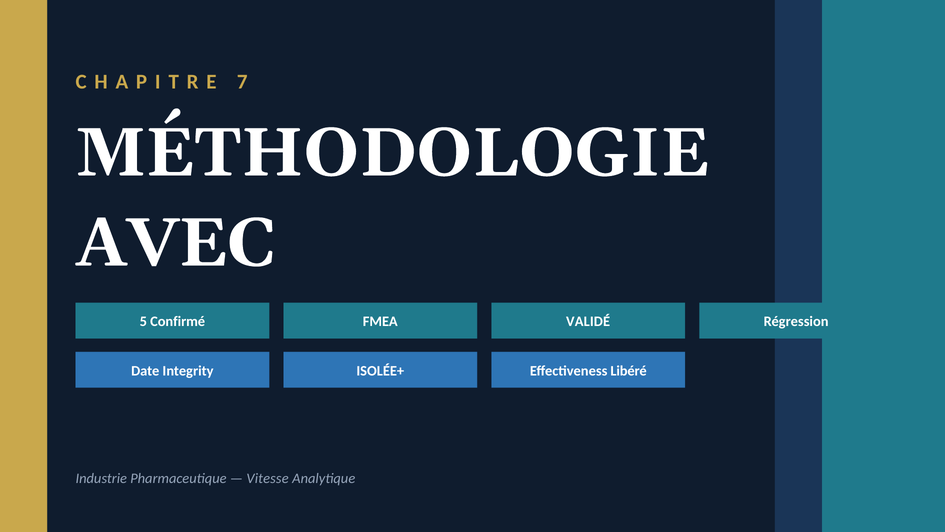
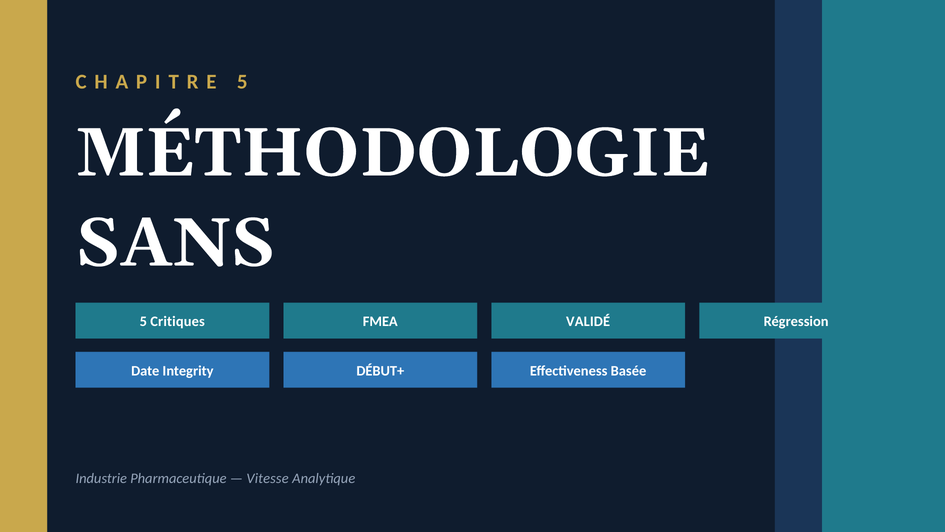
7 at (242, 82): 7 -> 5
AVEC: AVEC -> SANS
Confirmé: Confirmé -> Critiques
ISOLÉE+: ISOLÉE+ -> DÉBUT+
Libéré: Libéré -> Basée
